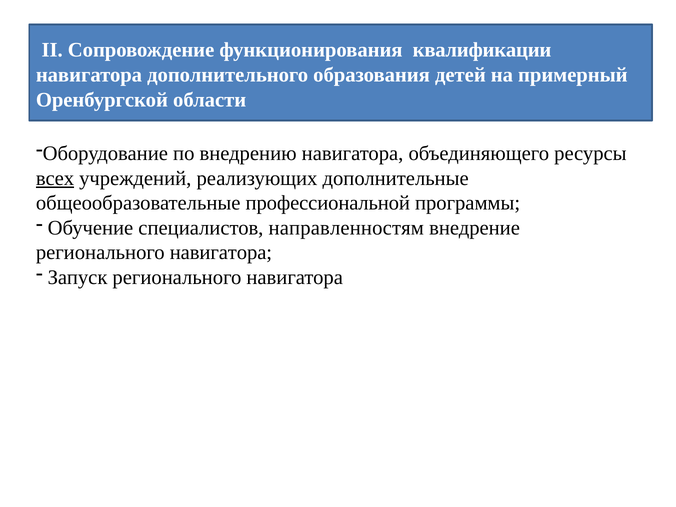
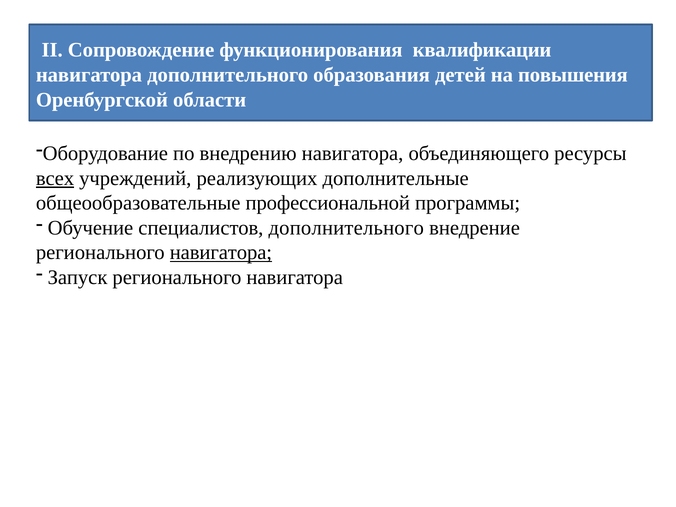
примерный: примерный -> повышения
специалистов направленностям: направленностям -> дополнительного
навигатора at (221, 253) underline: none -> present
